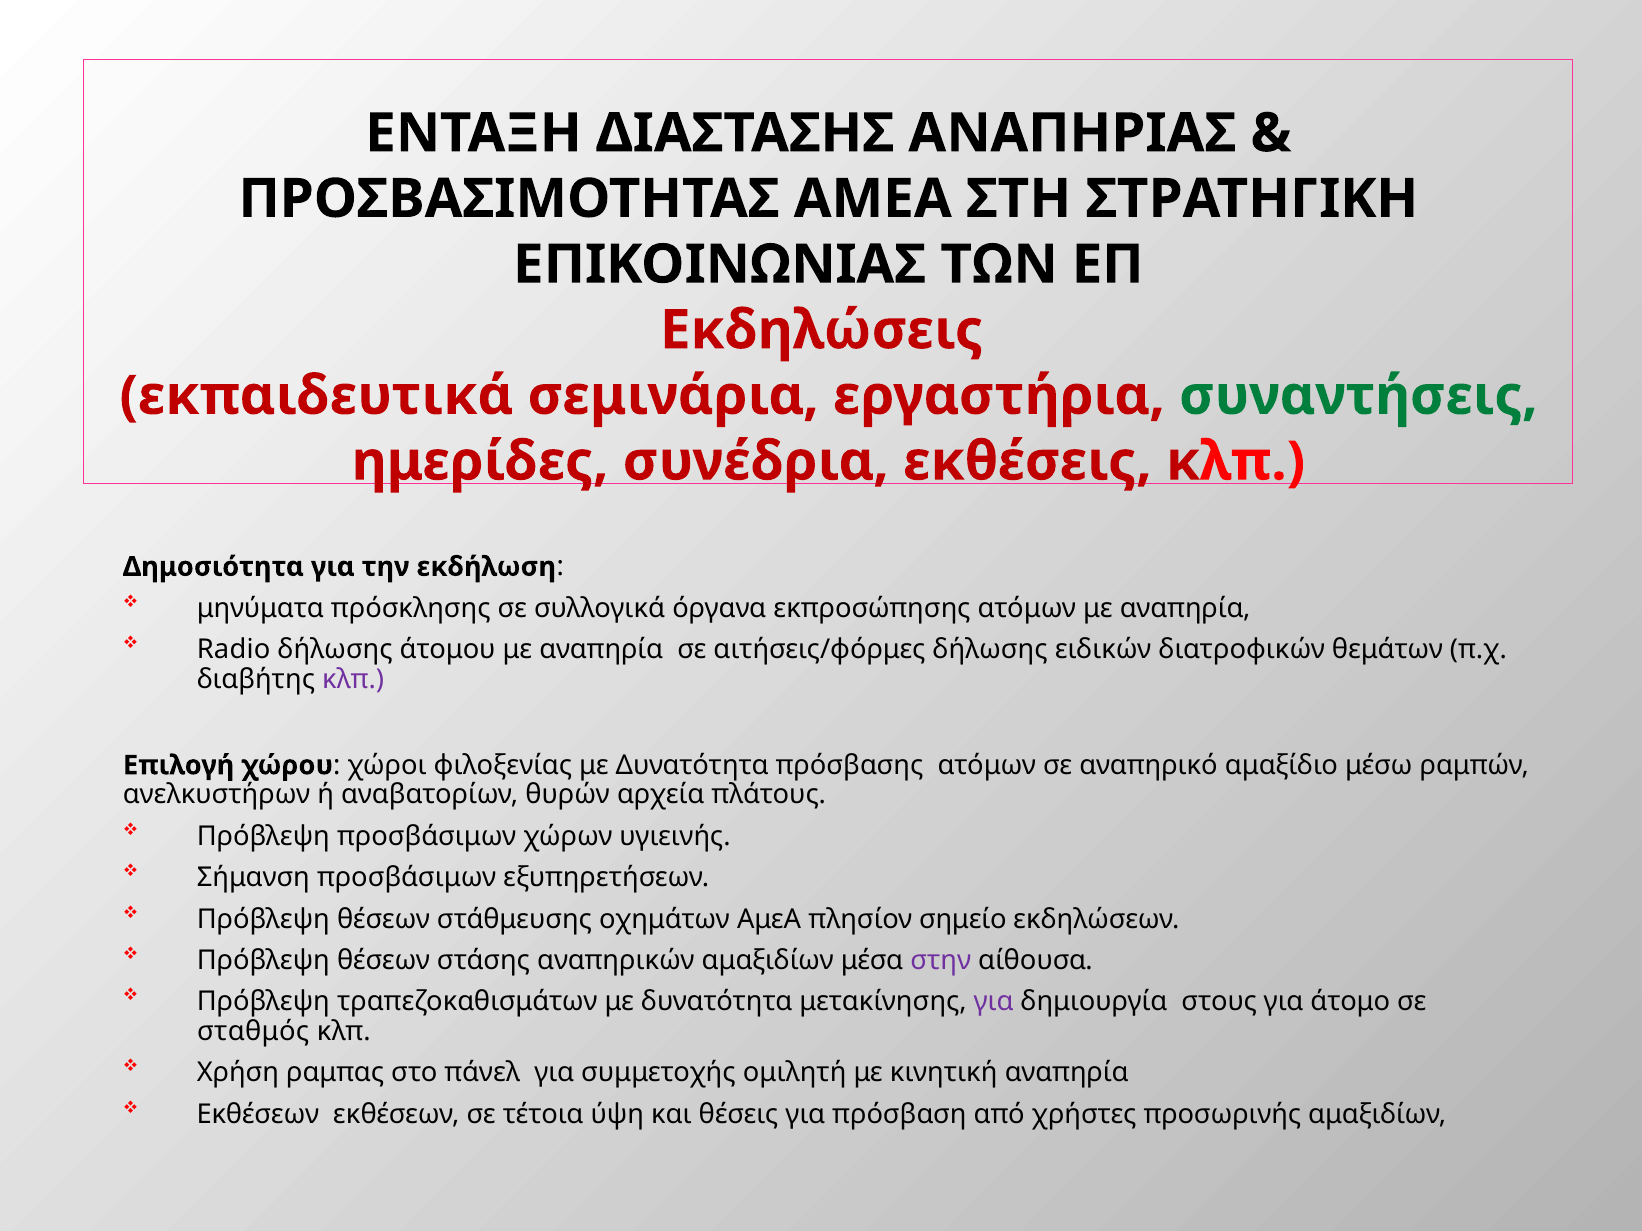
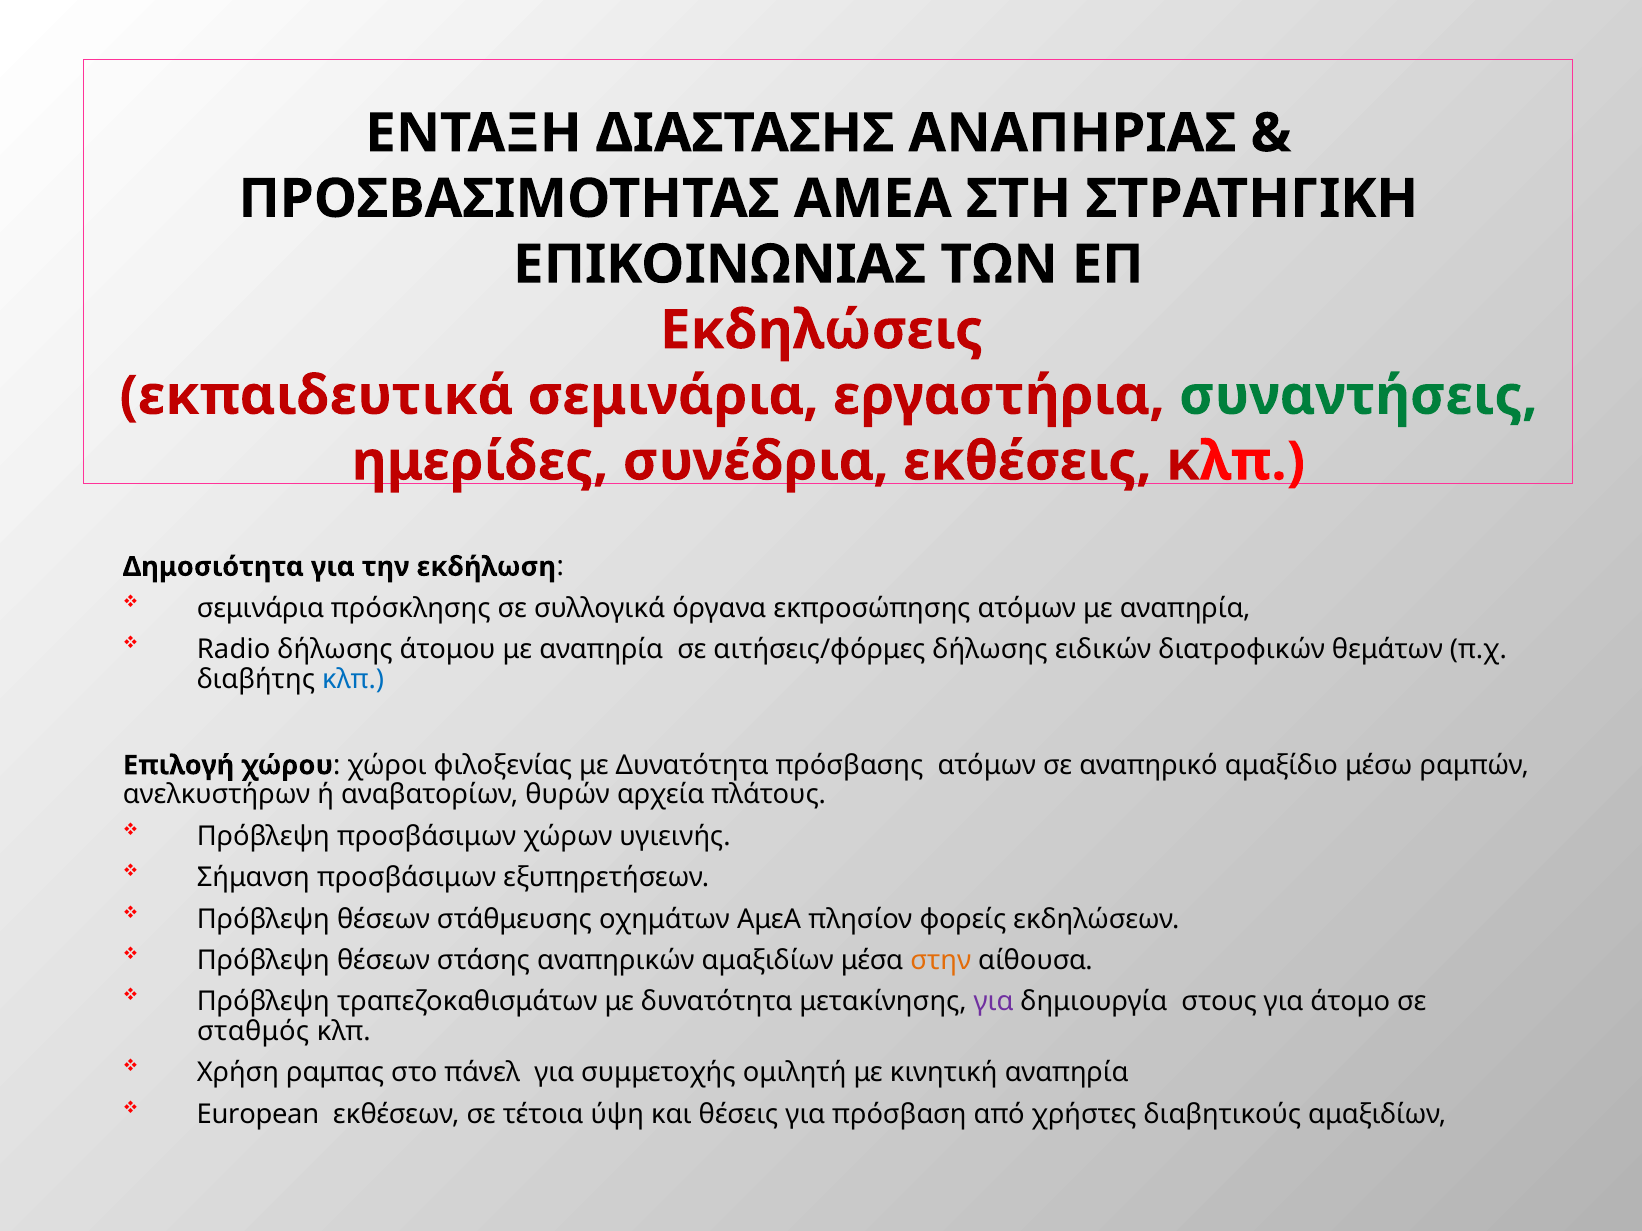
μηνύματα at (260, 608): μηνύματα -> σεμινάρια
κλπ at (353, 679) colour: purple -> blue
σημείο: σημείο -> φορείς
στην colour: purple -> orange
Εκθέσεων at (258, 1115): Εκθέσεων -> European
προσωρινής: προσωρινής -> διαβητικούς
